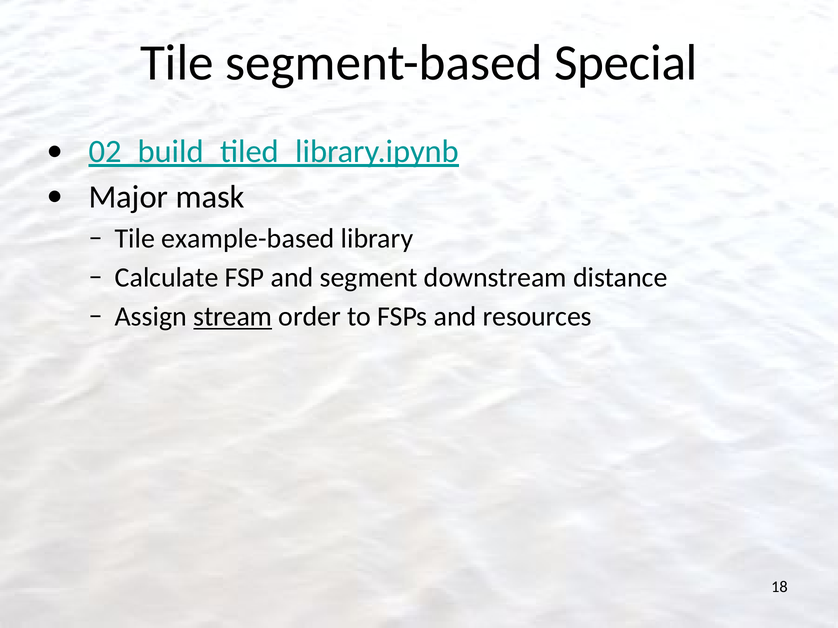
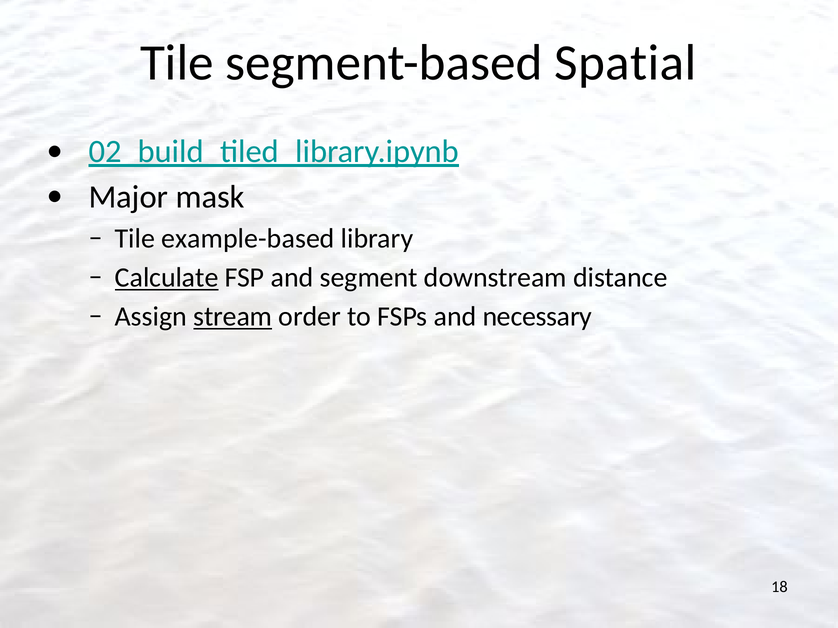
Special: Special -> Spatial
Calculate underline: none -> present
resources: resources -> necessary
